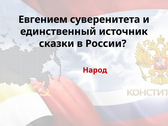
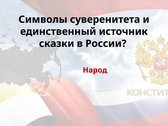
Евгением: Евгением -> Символы
